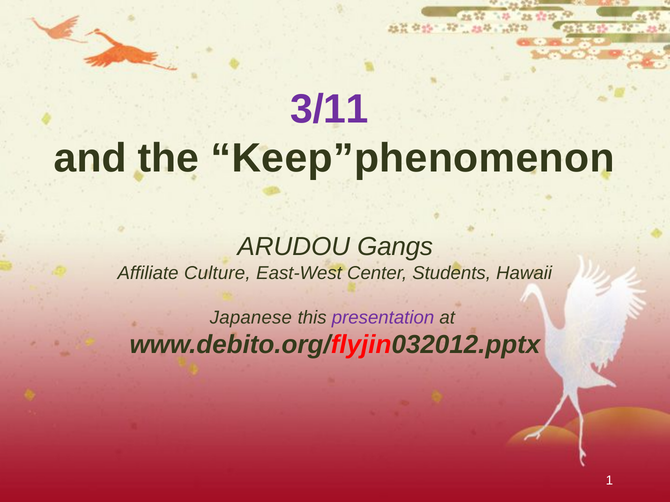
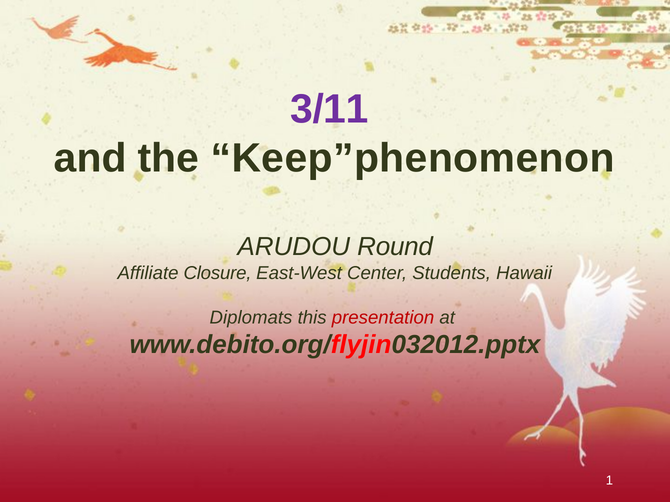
Gangs: Gangs -> Round
Culture: Culture -> Closure
Japanese: Japanese -> Diplomats
presentation colour: purple -> red
